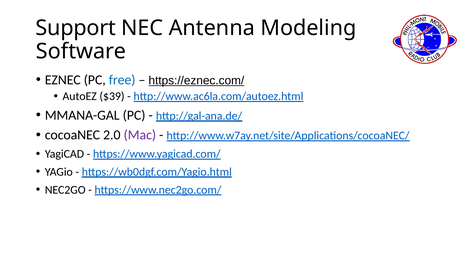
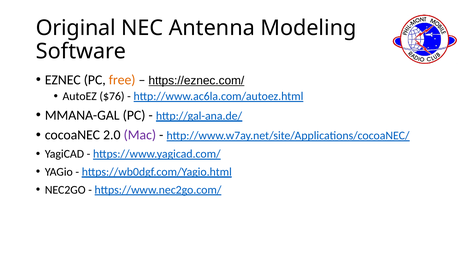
Support: Support -> Original
free colour: blue -> orange
$39: $39 -> $76
